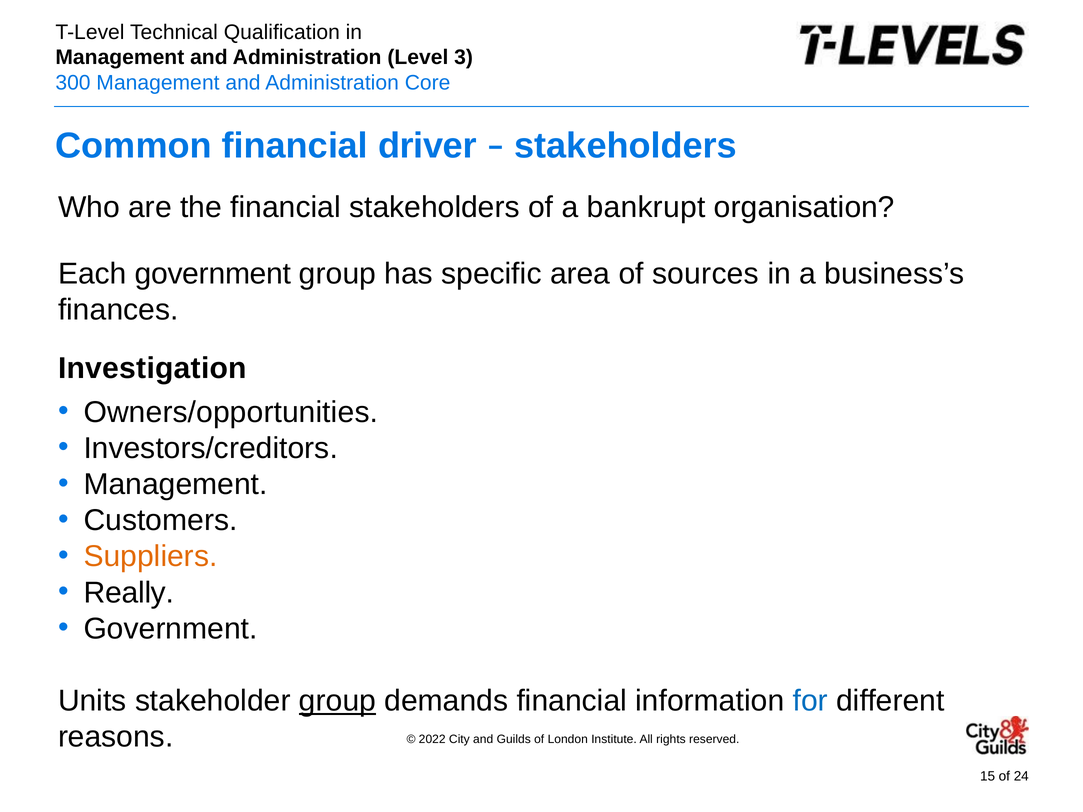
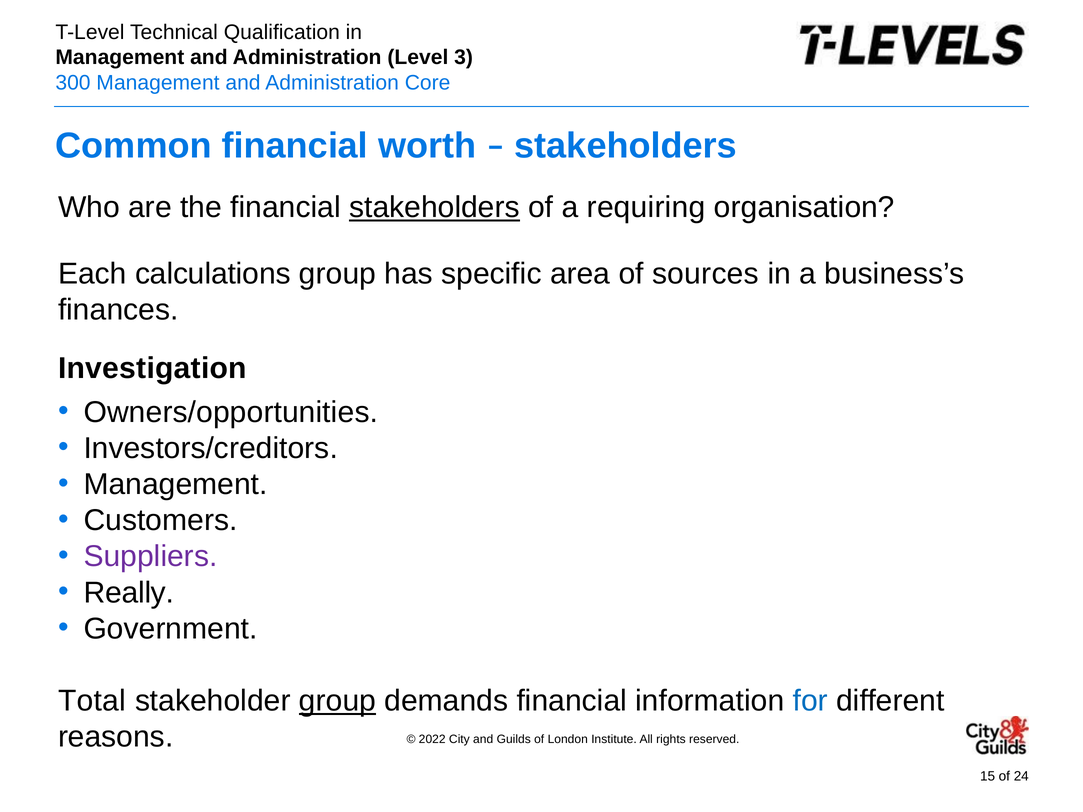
driver: driver -> worth
stakeholders at (434, 208) underline: none -> present
bankrupt: bankrupt -> requiring
Each government: government -> calculations
Suppliers colour: orange -> purple
Units: Units -> Total
